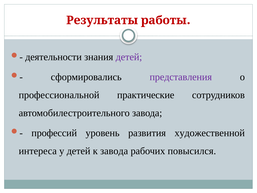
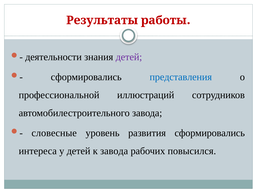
представления colour: purple -> blue
практические: практические -> иллюстраций
профессий: профессий -> словесные
развития художественной: художественной -> сформировались
